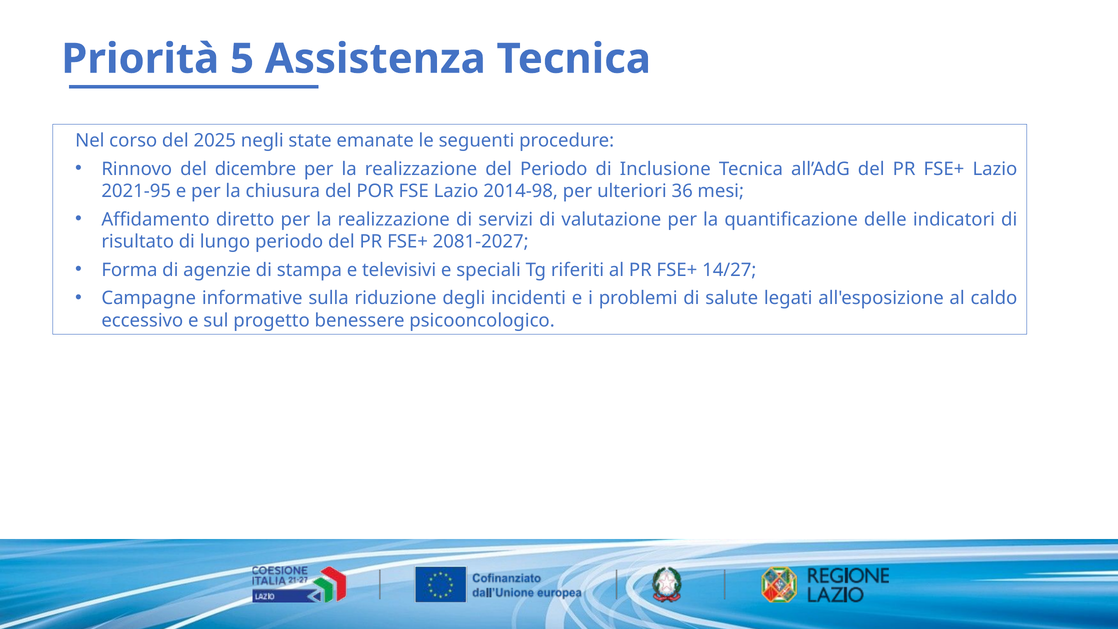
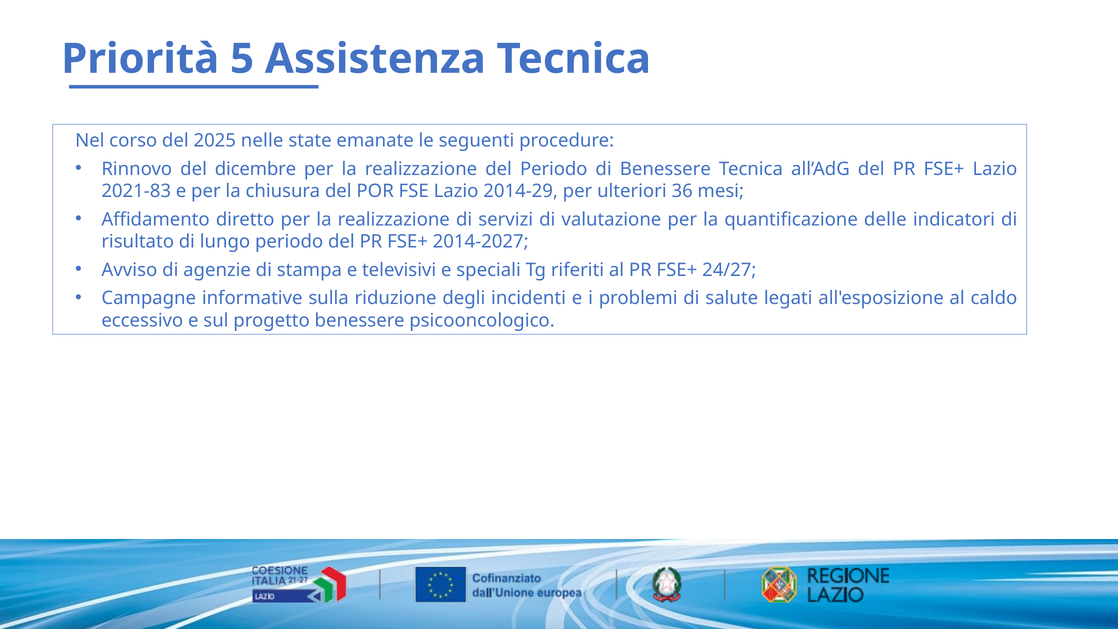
negli: negli -> nelle
di Inclusione: Inclusione -> Benessere
2021-95: 2021-95 -> 2021-83
2014-98: 2014-98 -> 2014-29
2081-2027: 2081-2027 -> 2014-2027
Forma: Forma -> Avviso
14/27: 14/27 -> 24/27
